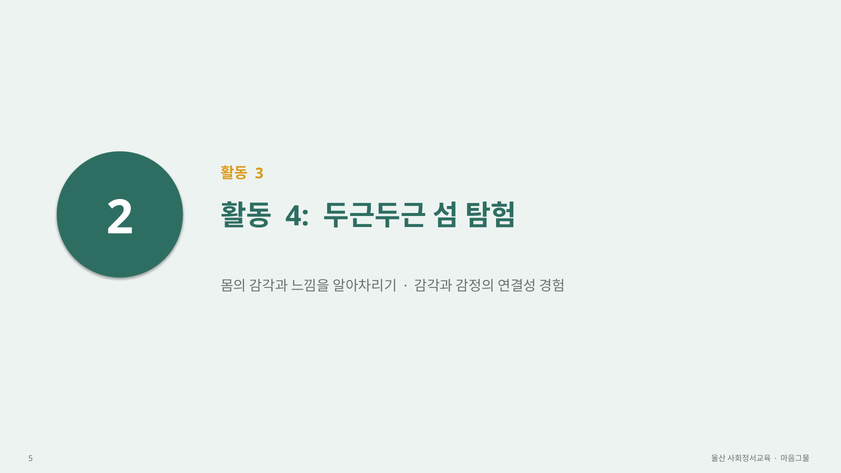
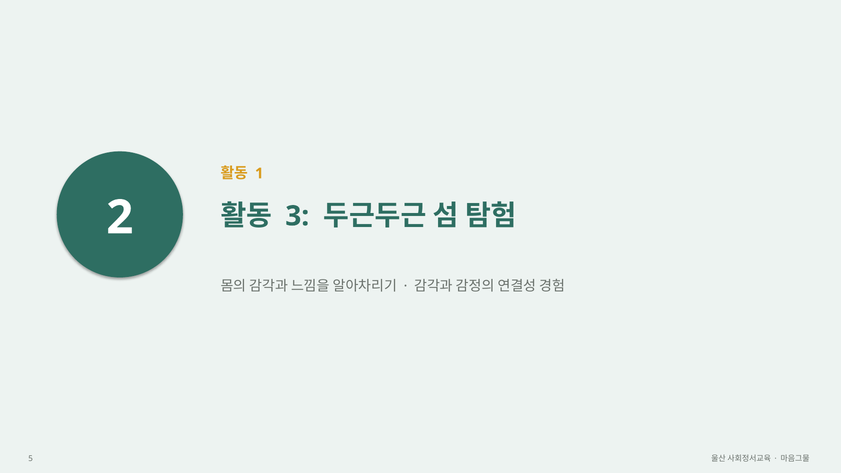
3: 3 -> 1
4: 4 -> 3
